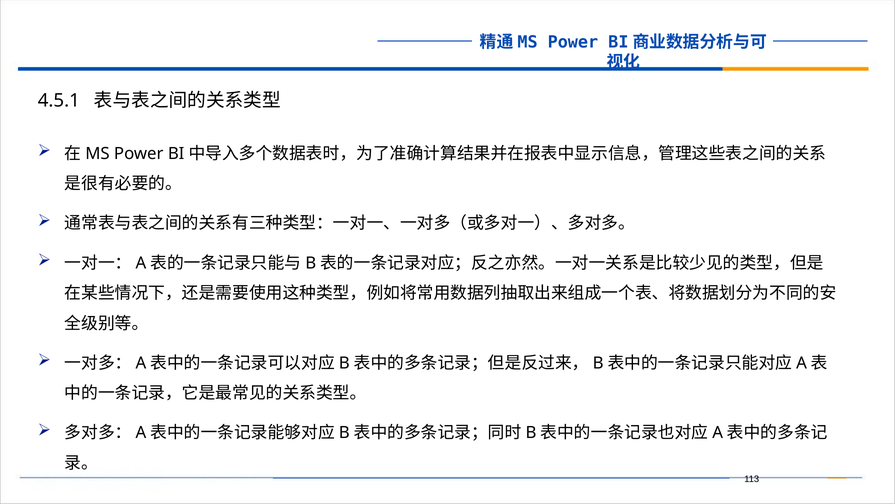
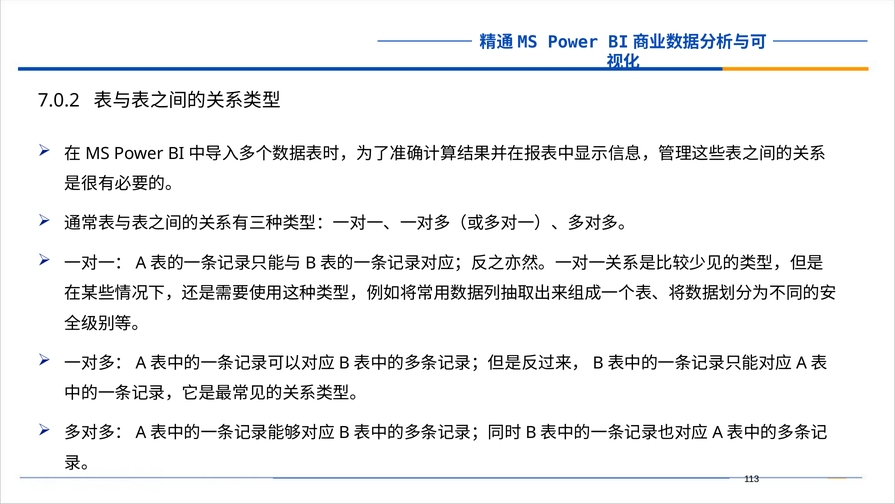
4.5.1: 4.5.1 -> 7.0.2
